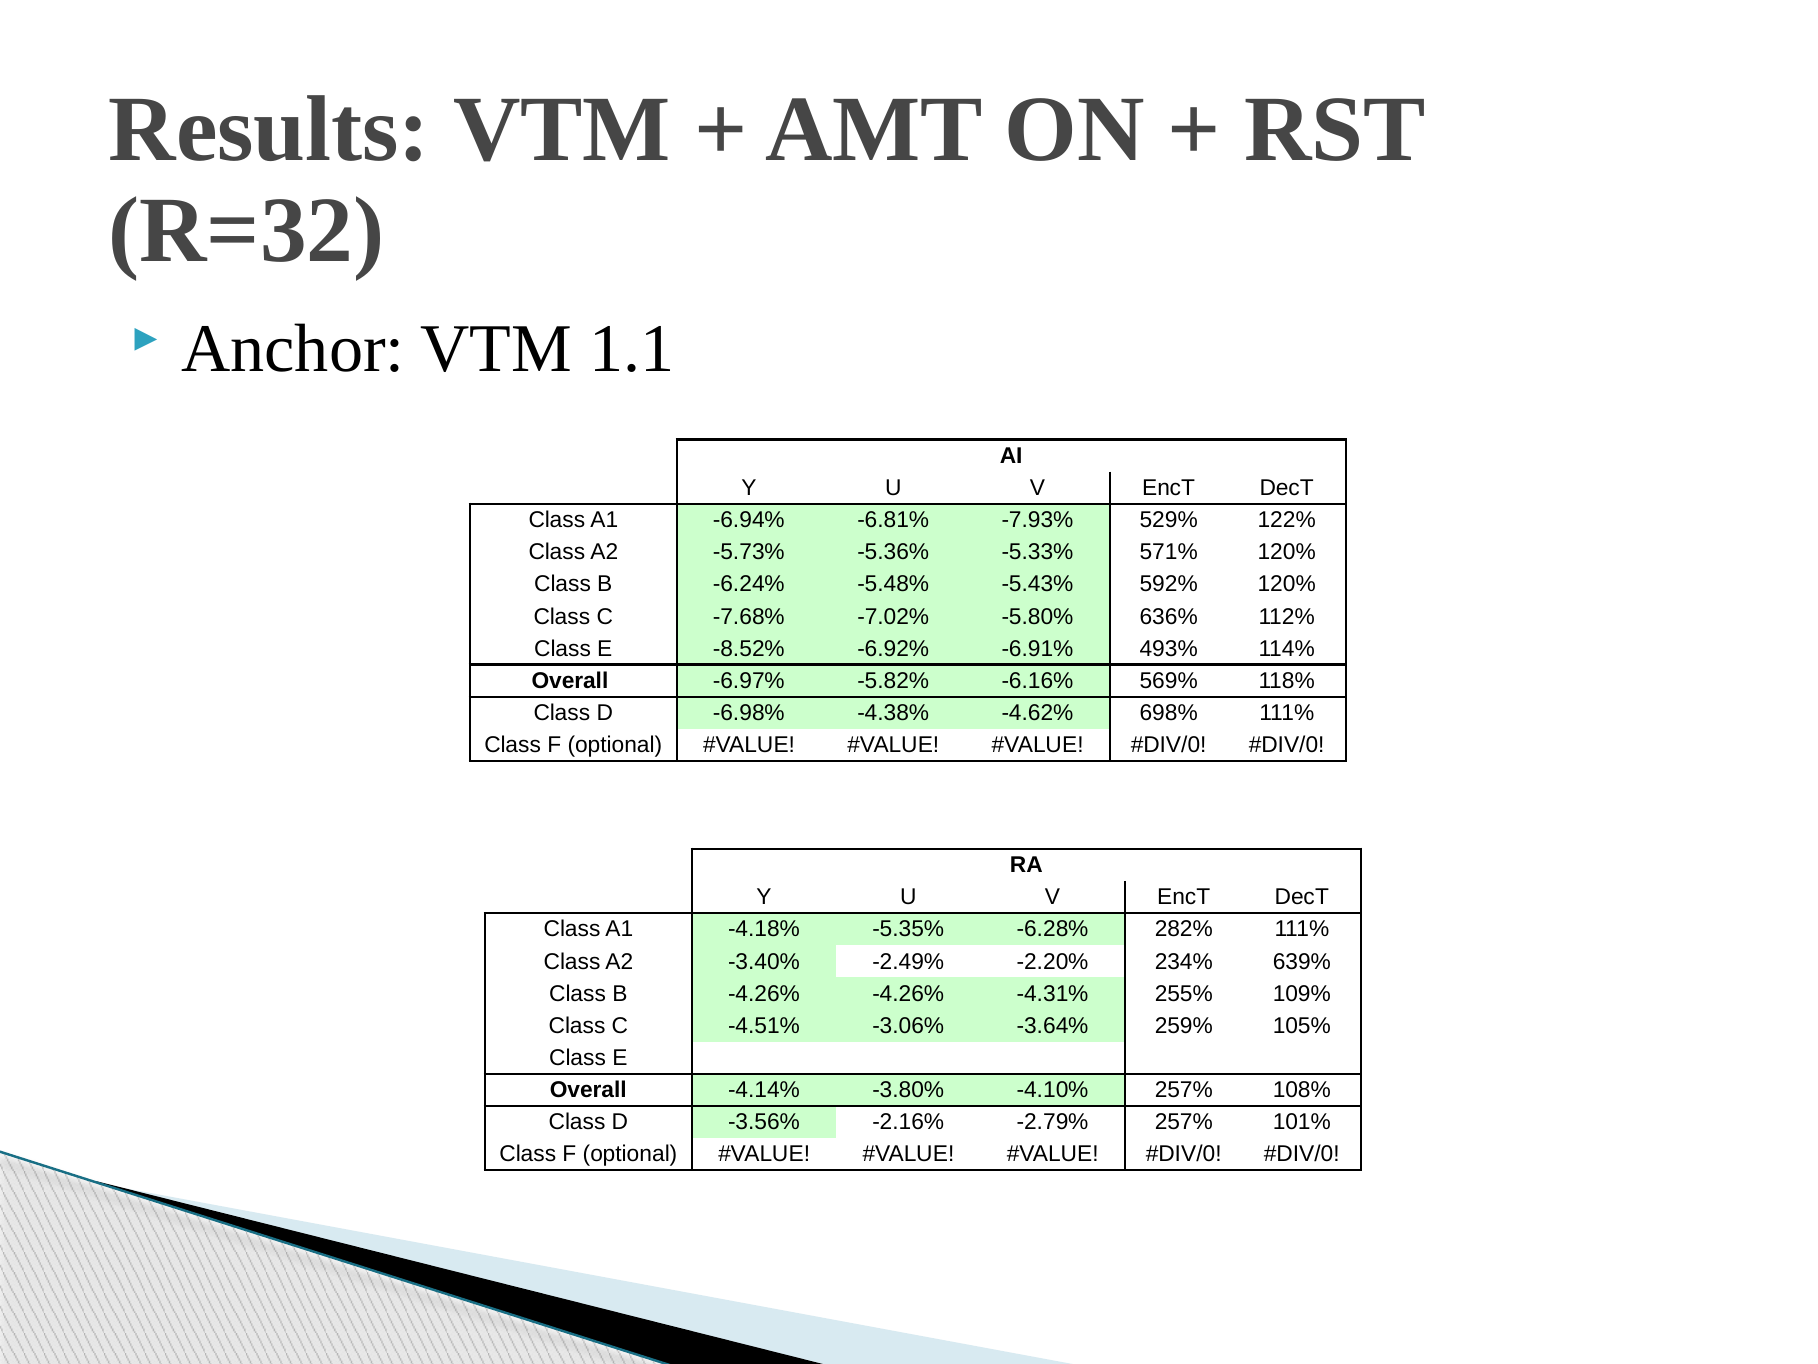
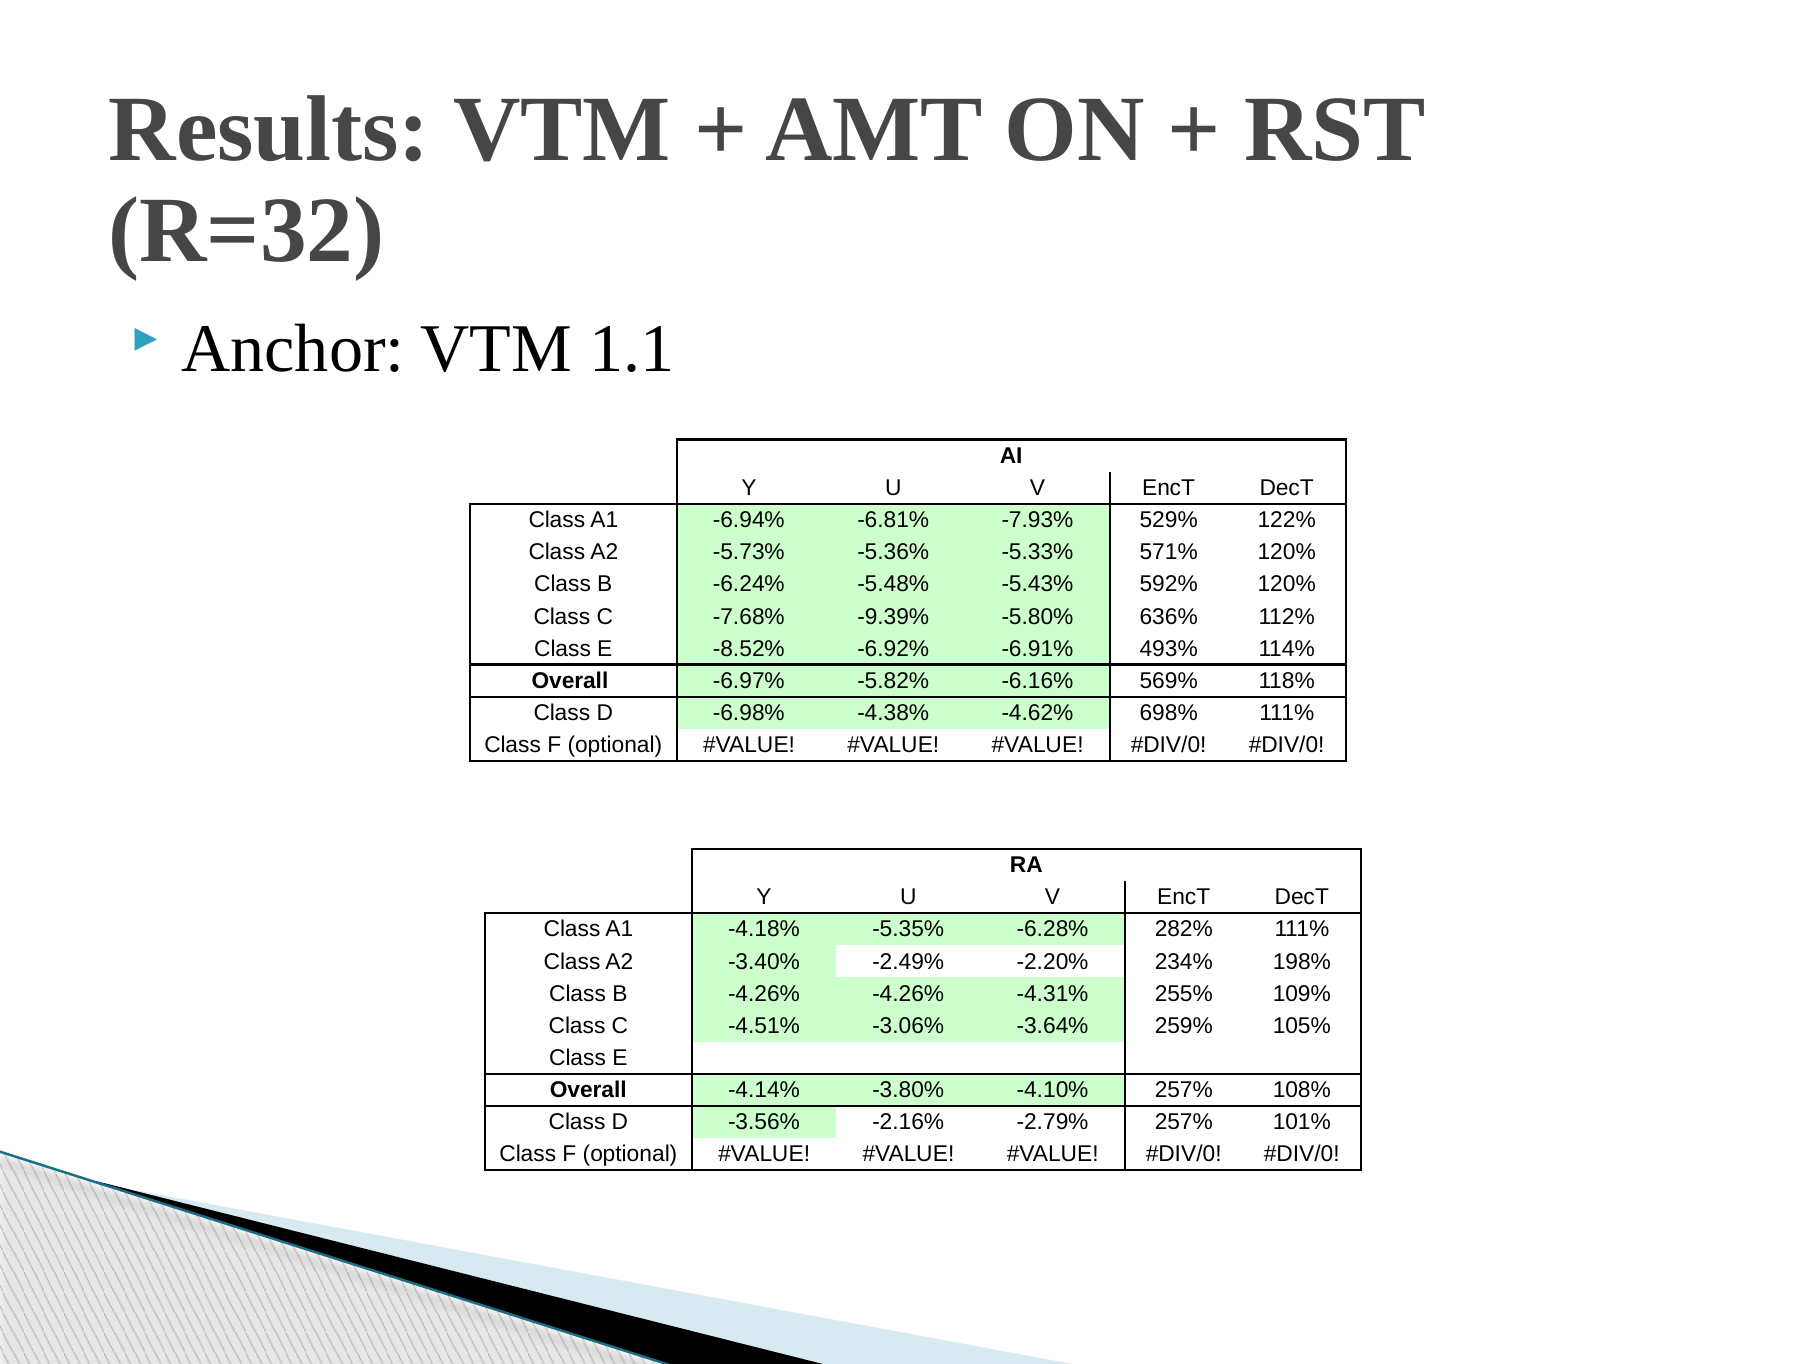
-7.02%: -7.02% -> -9.39%
639%: 639% -> 198%
